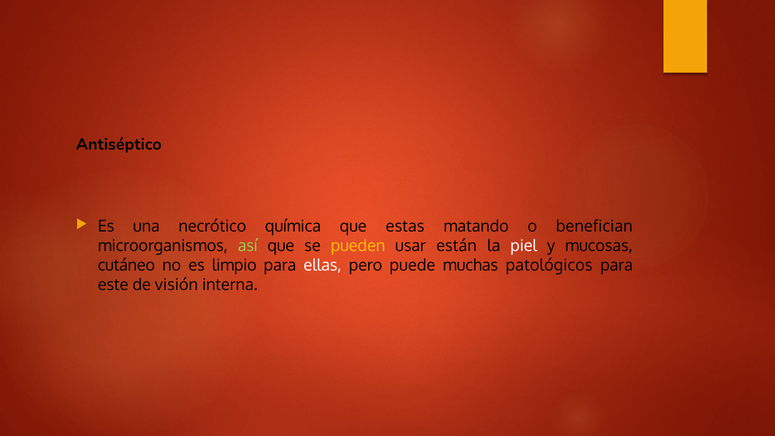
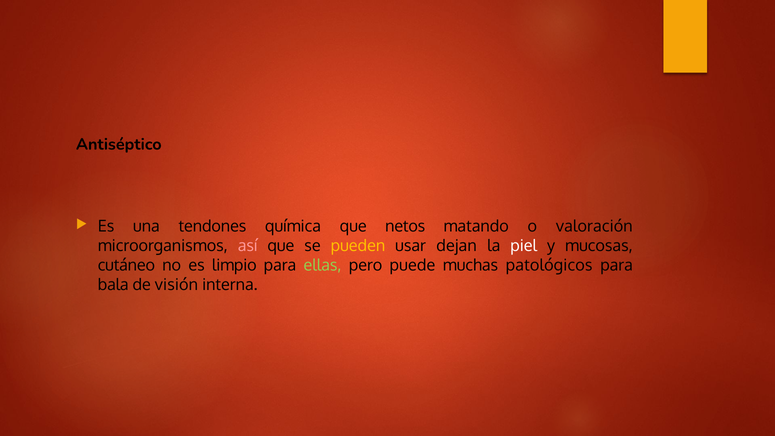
necrótico: necrótico -> tendones
estas: estas -> netos
benefician: benefician -> valoración
así colour: light green -> pink
están: están -> dejan
ellas colour: white -> light green
este: este -> bala
